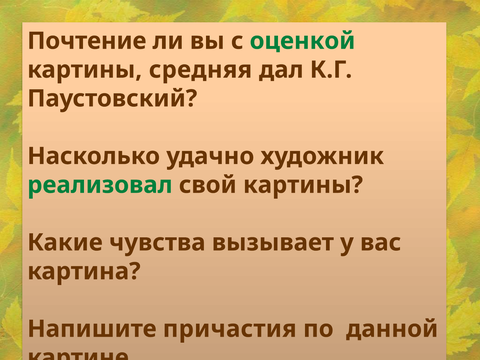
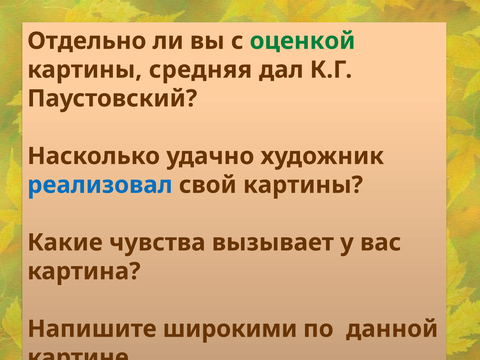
Почтение: Почтение -> Отдельно
реализовал colour: green -> blue
причастия: причастия -> широкими
